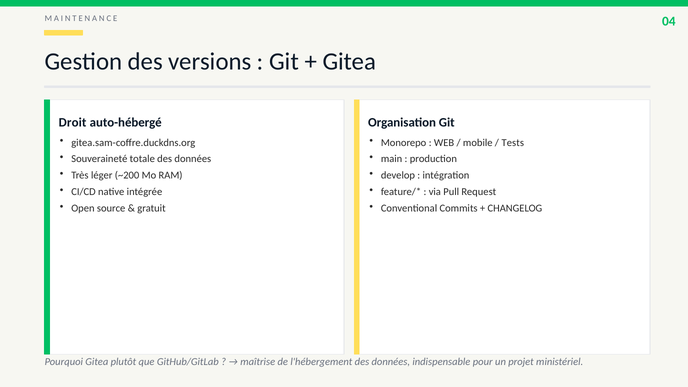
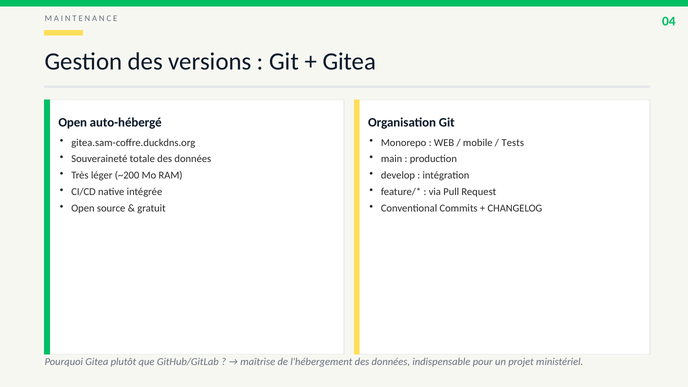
Droit at (73, 122): Droit -> Open
